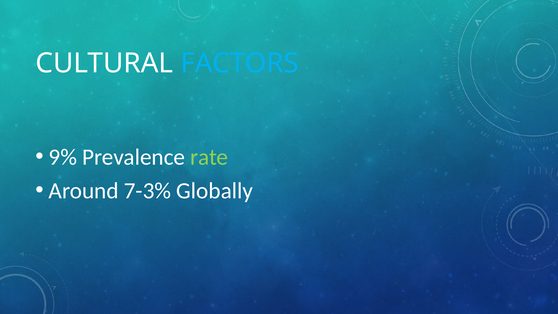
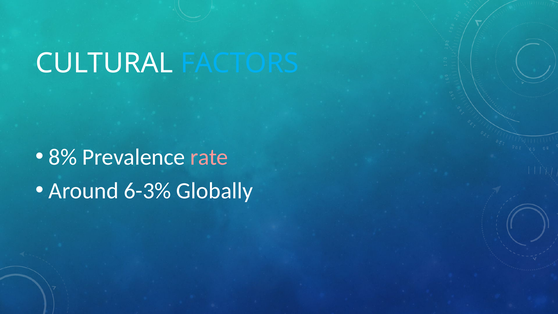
9%: 9% -> 8%
rate colour: light green -> pink
7-3%: 7-3% -> 6-3%
